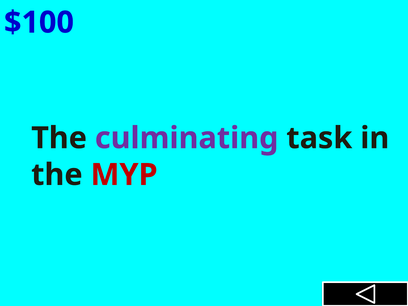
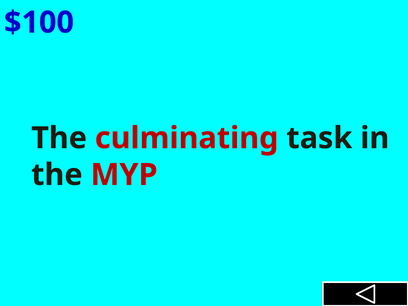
culminating colour: purple -> red
